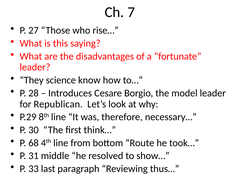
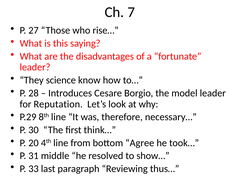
Republican: Republican -> Reputation
68: 68 -> 20
Route: Route -> Agree
